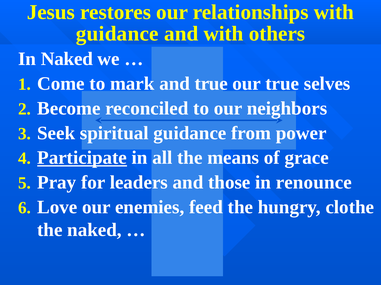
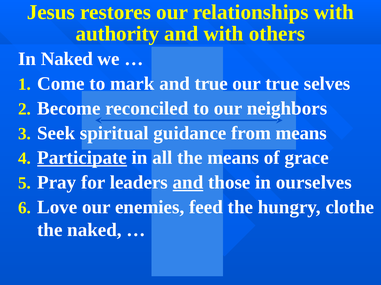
guidance at (117, 34): guidance -> authority
from power: power -> means
and at (188, 183) underline: none -> present
renounce: renounce -> ourselves
